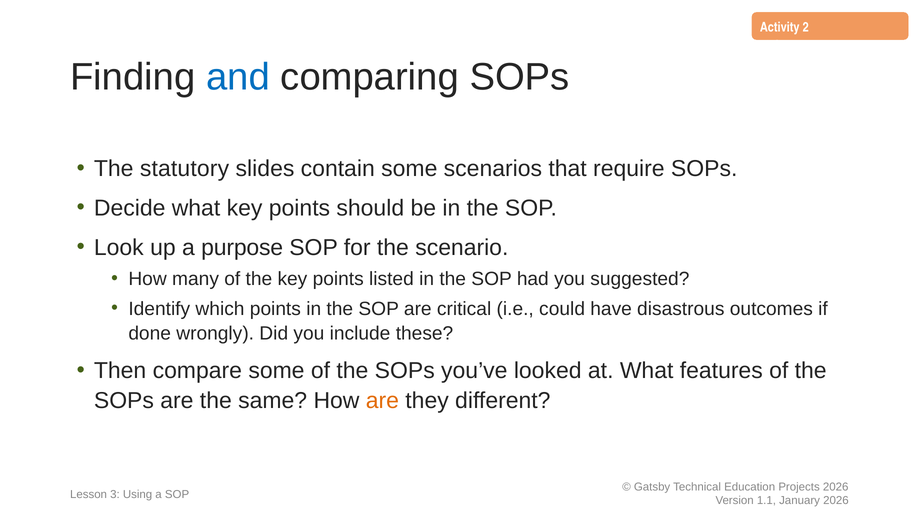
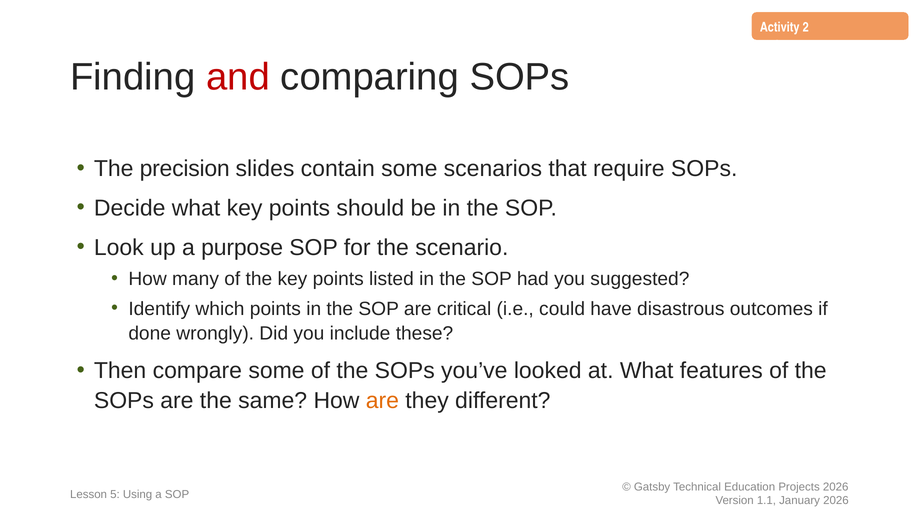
and colour: blue -> red
statutory: statutory -> precision
3: 3 -> 5
